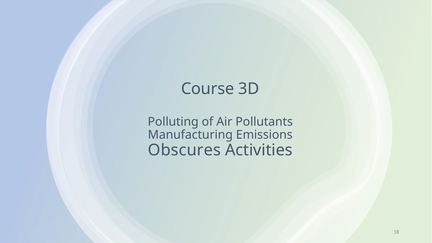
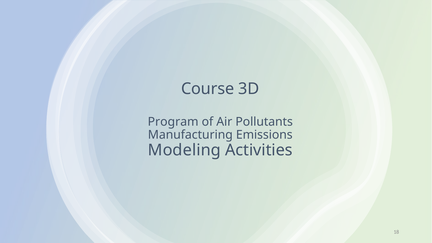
Polluting: Polluting -> Program
Obscures: Obscures -> Modeling
